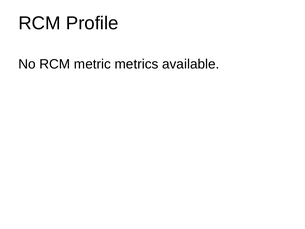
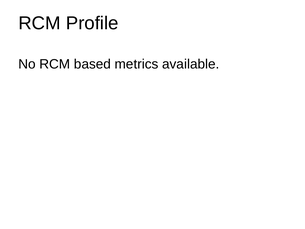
metric: metric -> based
